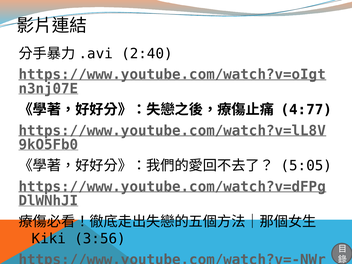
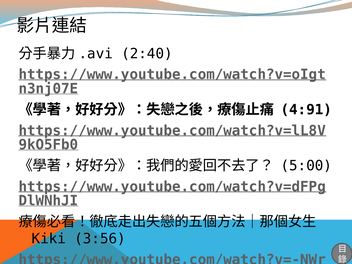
4:77: 4:77 -> 4:91
5:05: 5:05 -> 5:00
